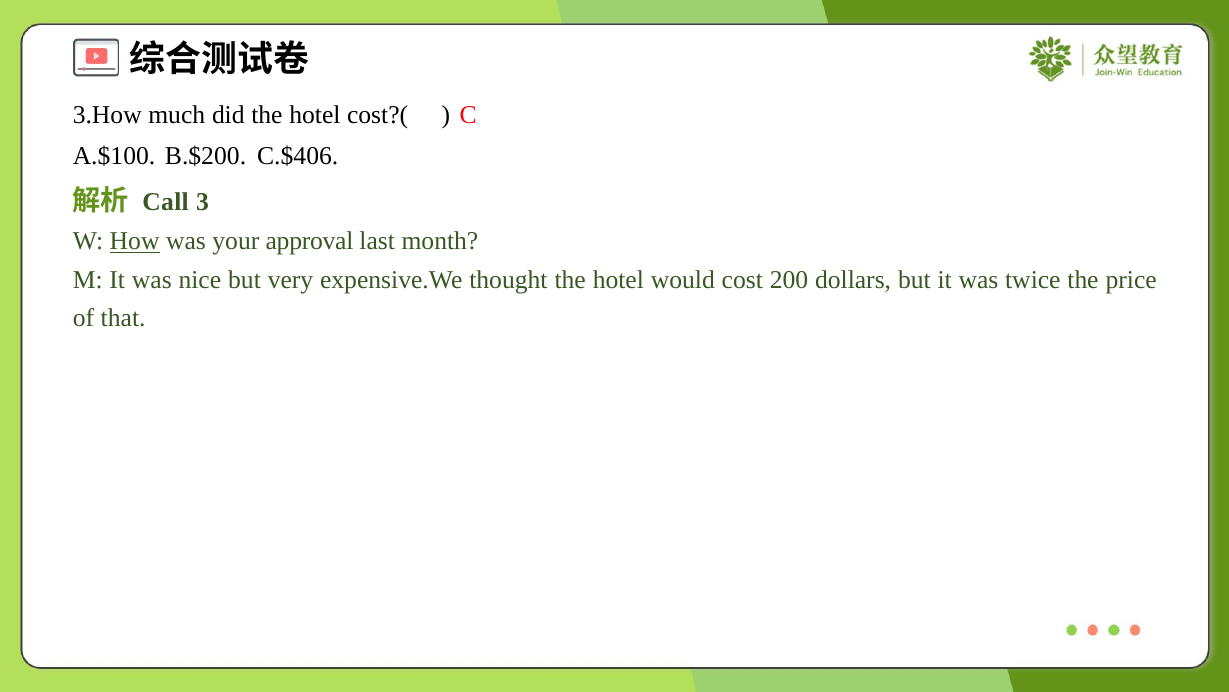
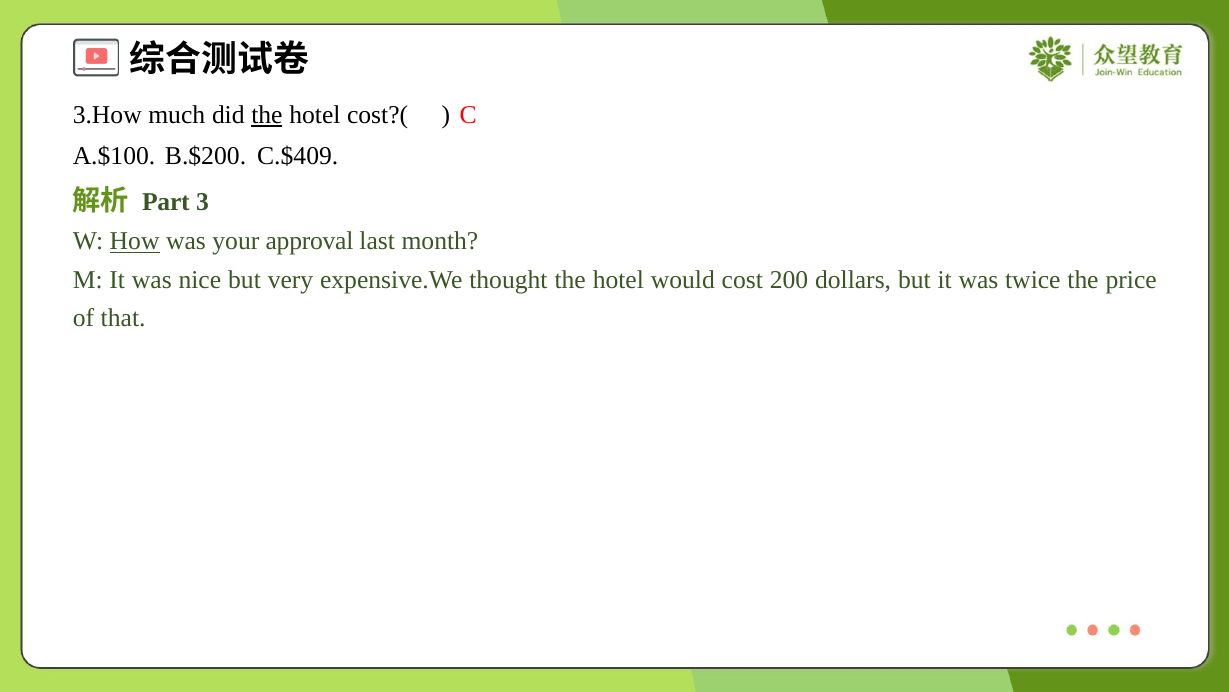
the at (267, 115) underline: none -> present
C.$406: C.$406 -> C.$409
Call: Call -> Part
